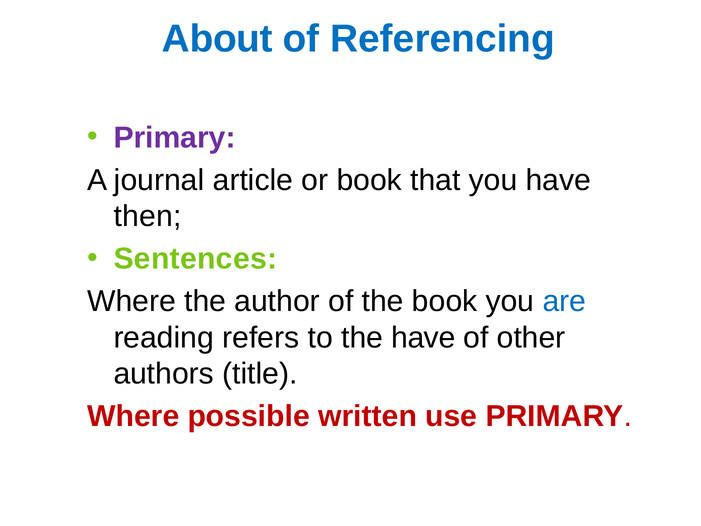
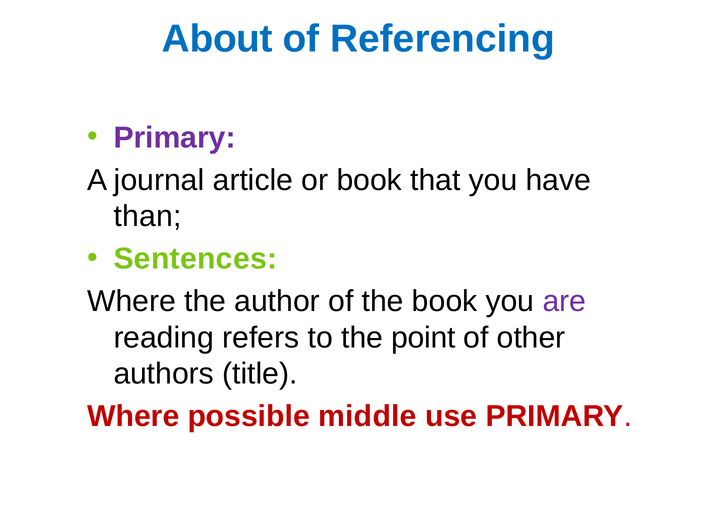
then: then -> than
are colour: blue -> purple
the have: have -> point
written: written -> middle
